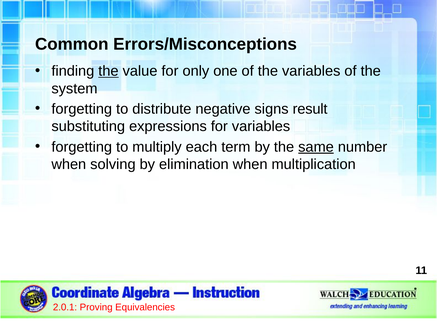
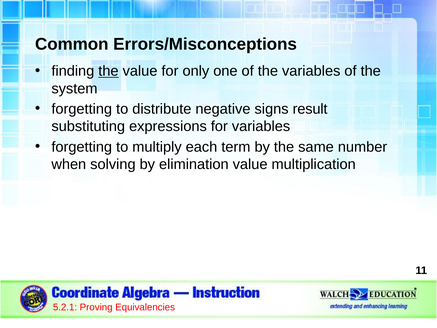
same underline: present -> none
elimination when: when -> value
2.0.1: 2.0.1 -> 5.2.1
